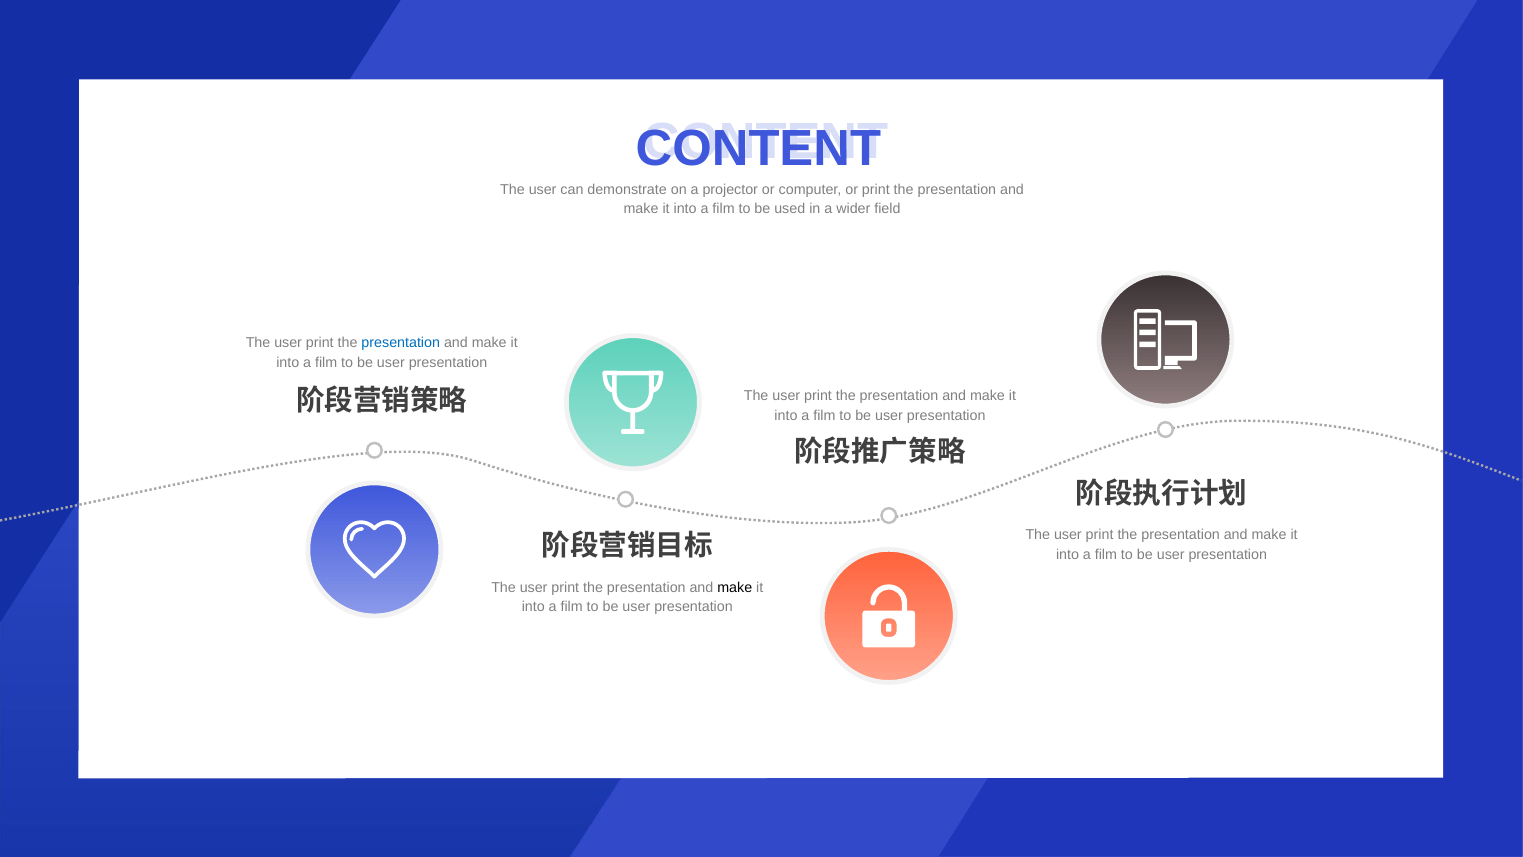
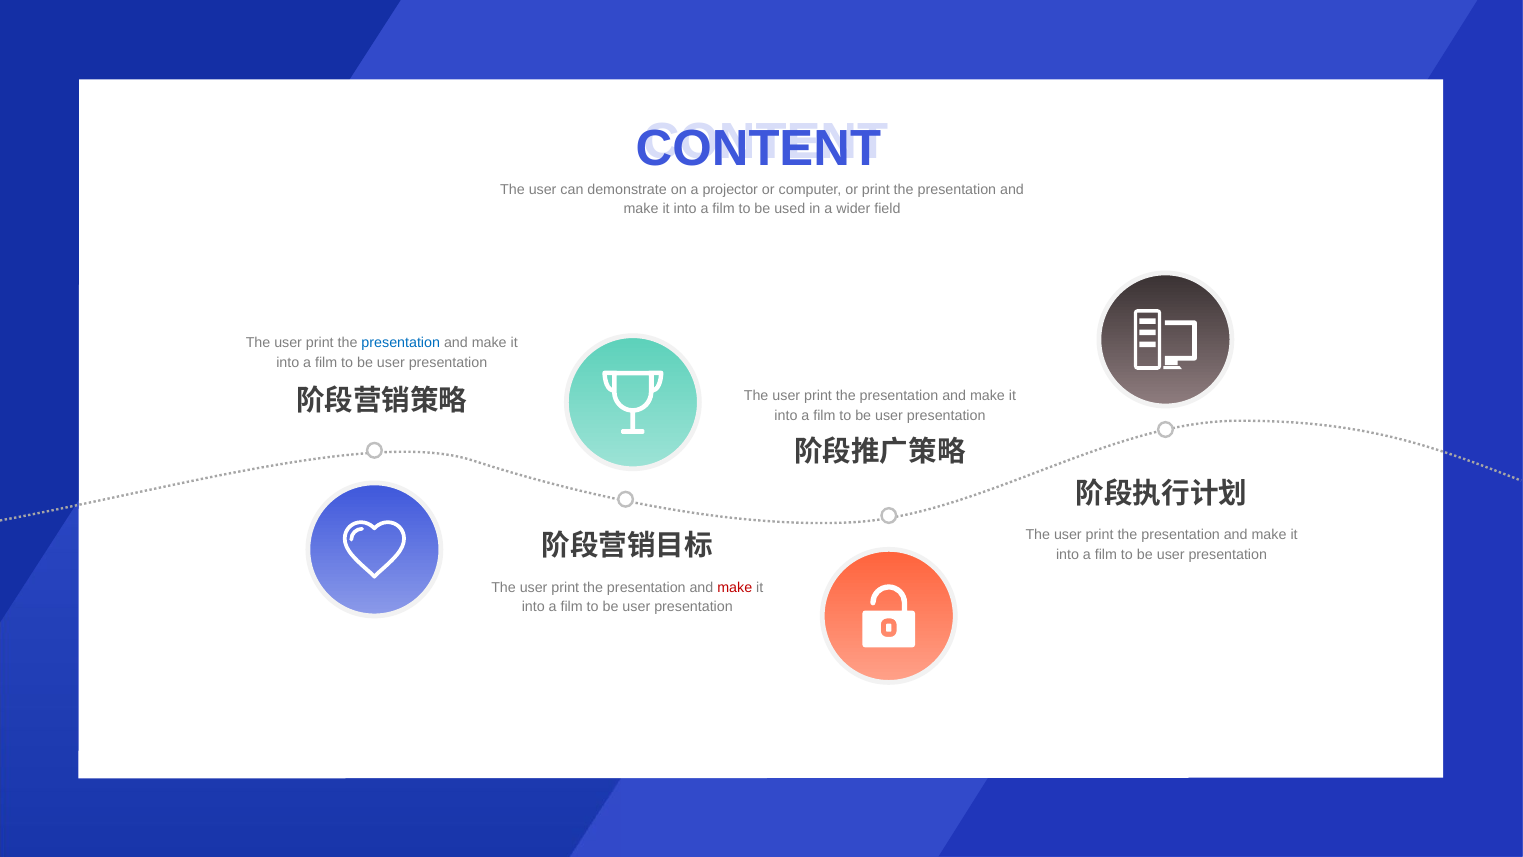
make at (735, 587) colour: black -> red
